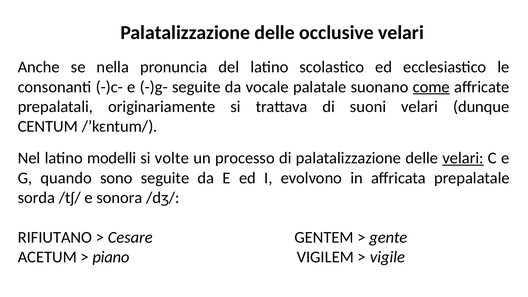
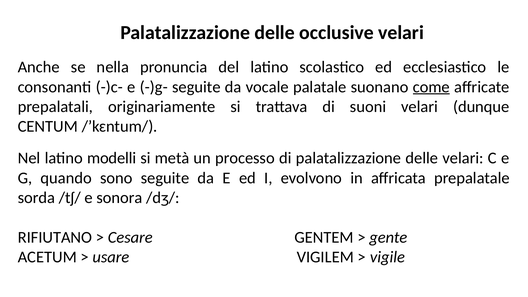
volte: volte -> metà
velari at (463, 158) underline: present -> none
piano: piano -> usare
